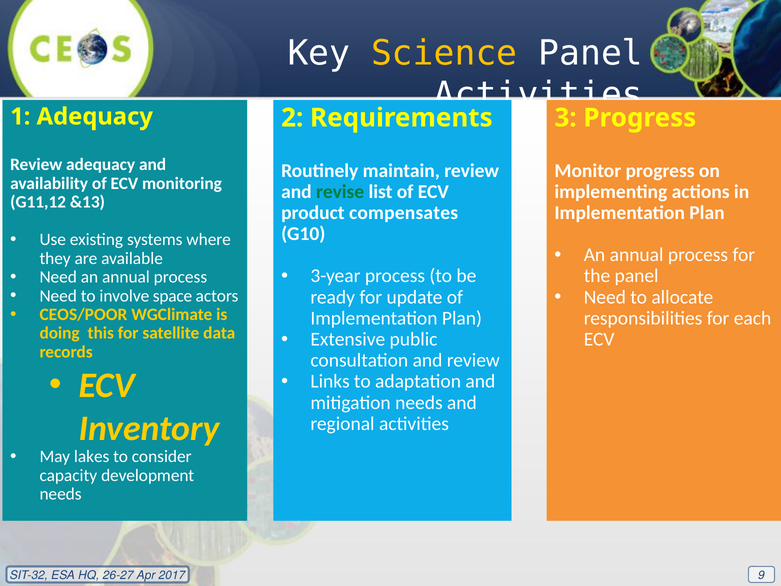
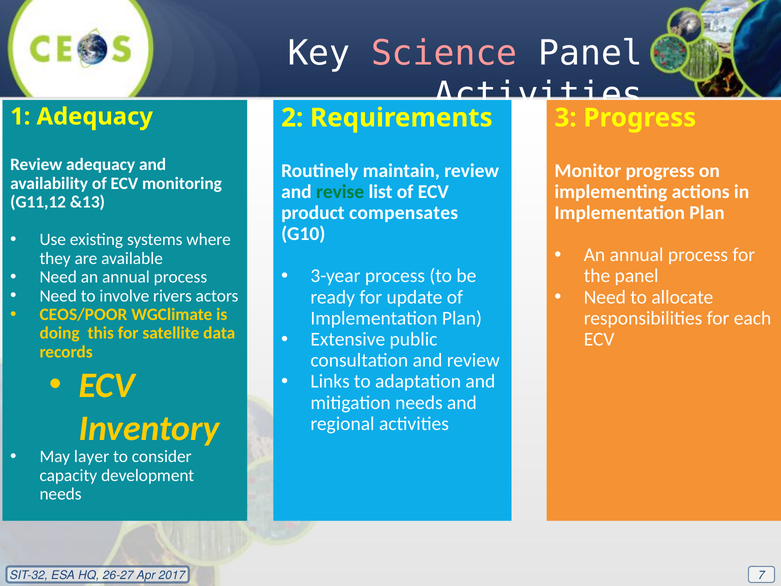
Science colour: yellow -> pink
space: space -> rivers
lakes: lakes -> layer
9: 9 -> 7
